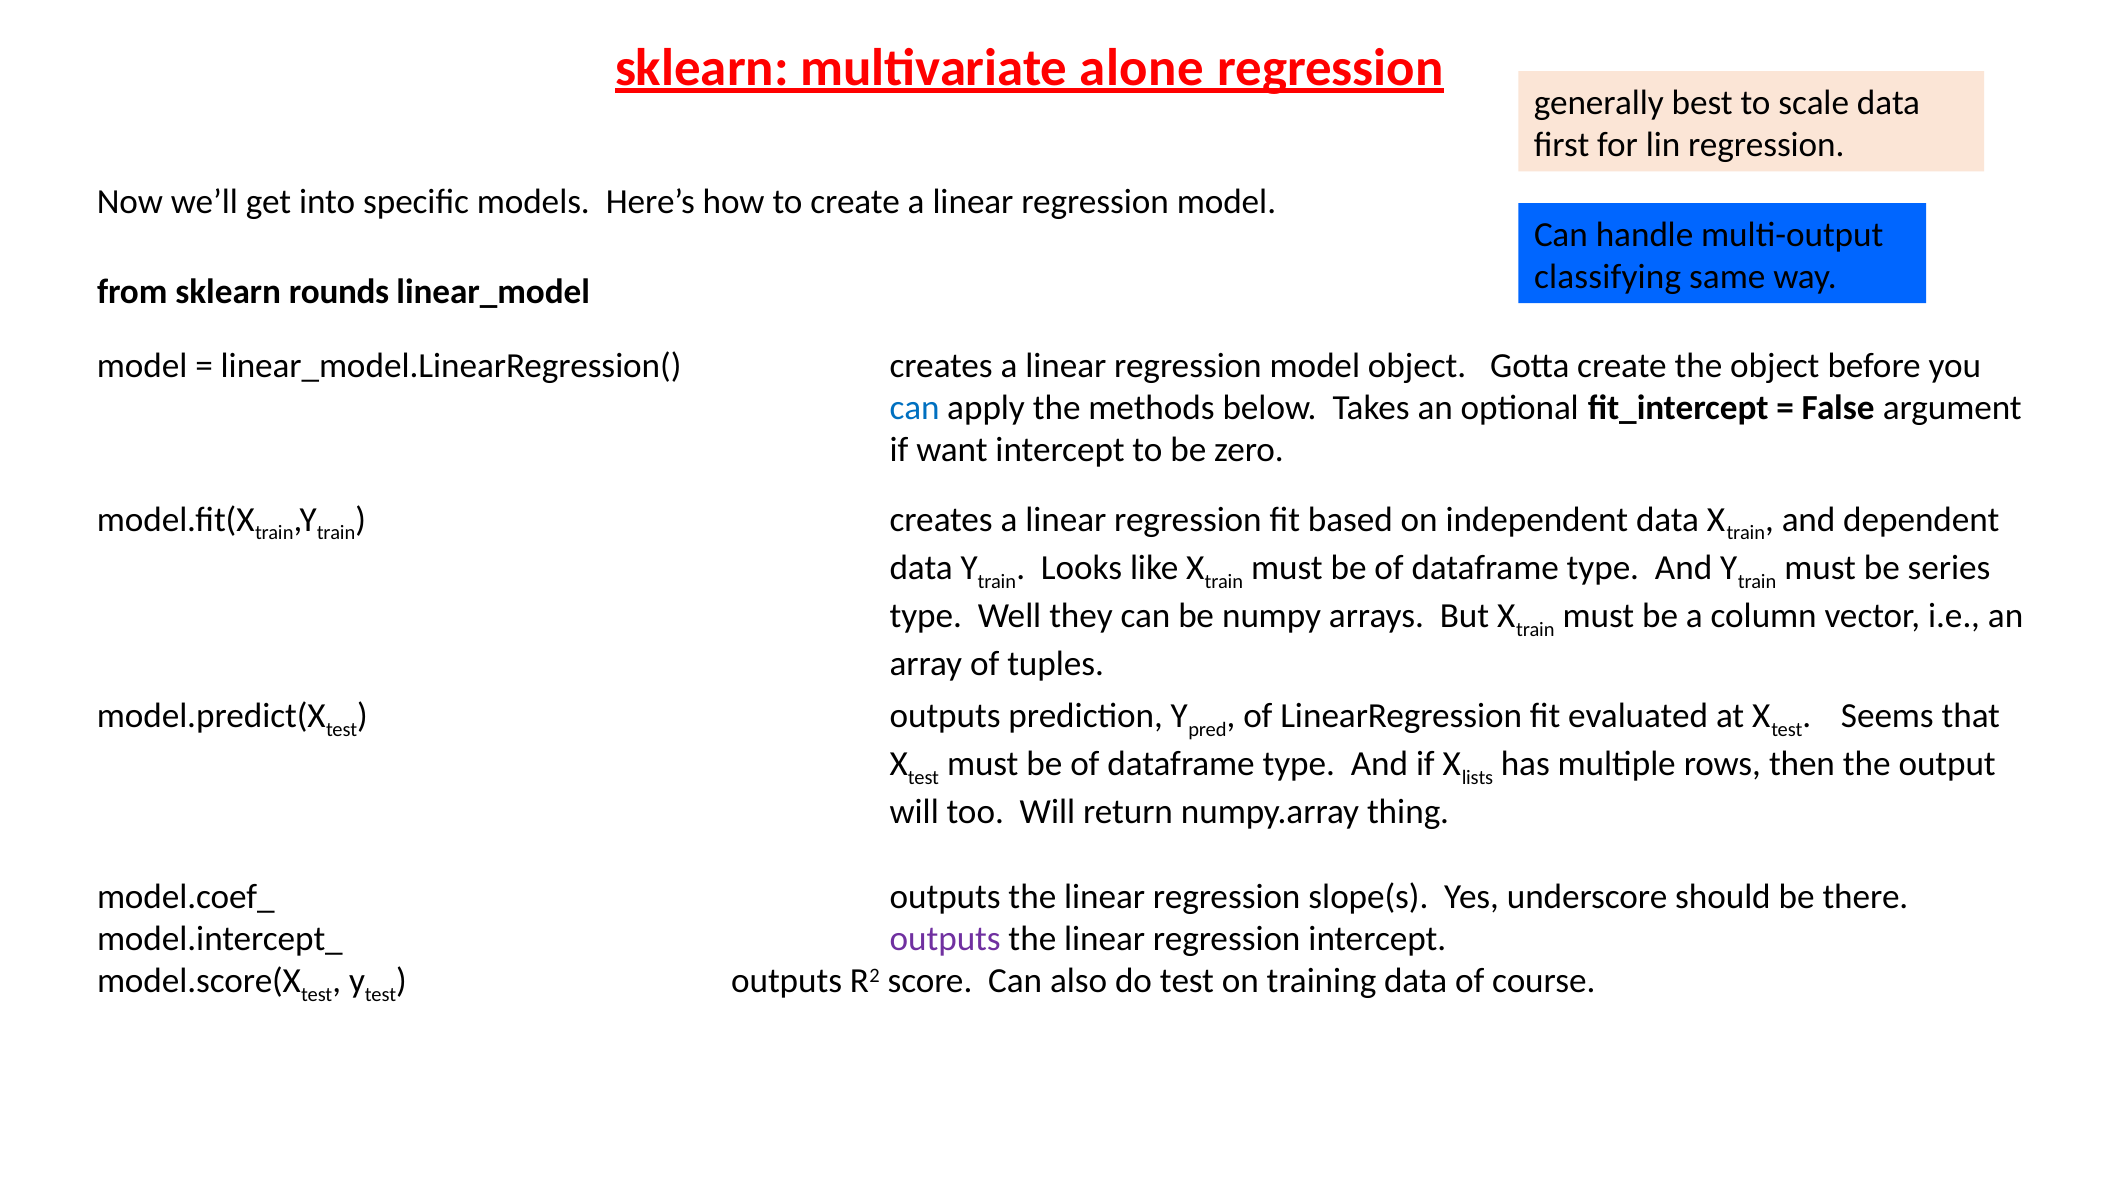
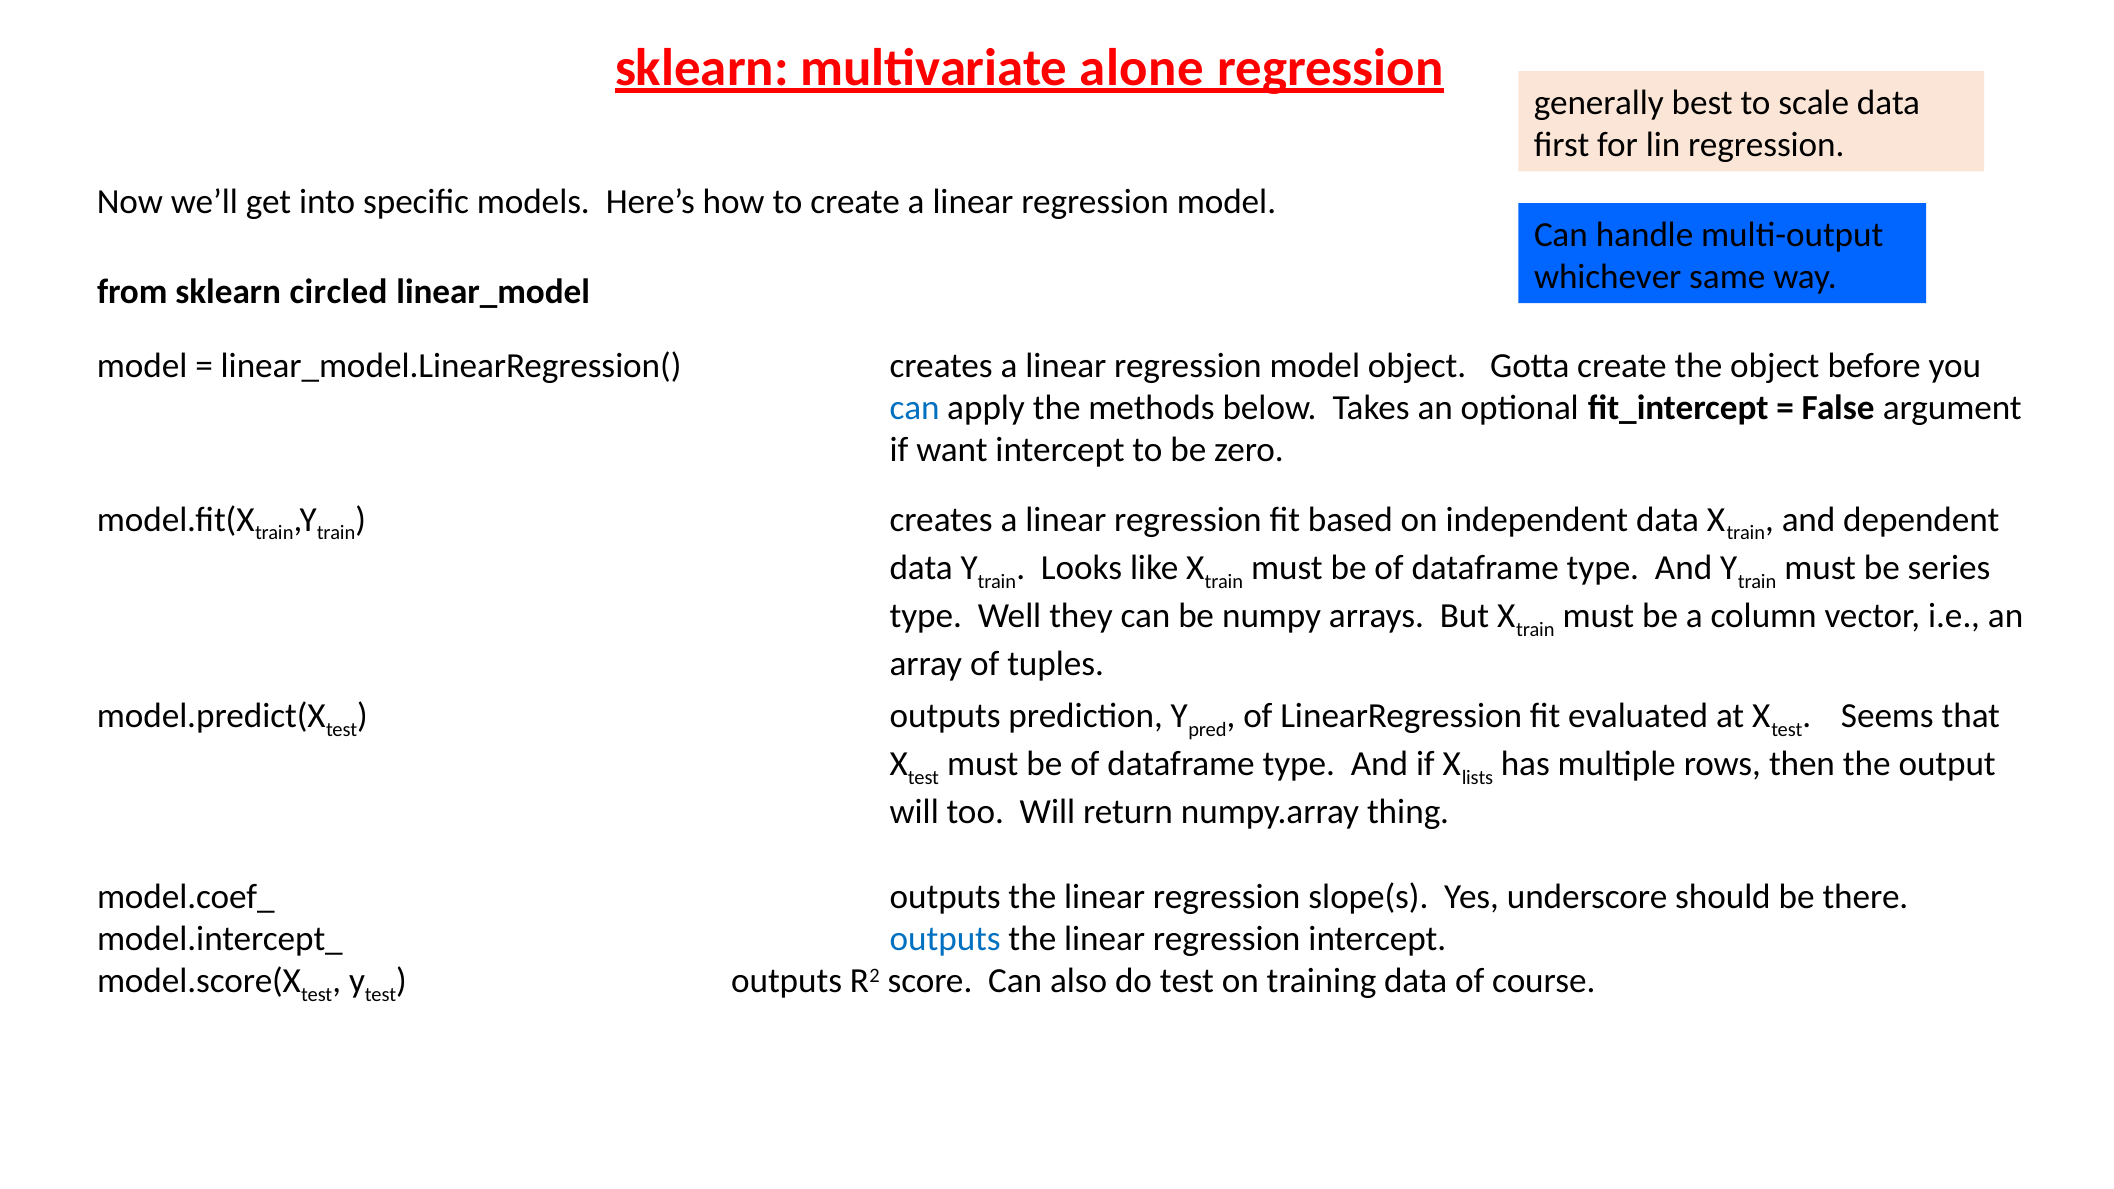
classifying: classifying -> whichever
rounds: rounds -> circled
outputs at (945, 939) colour: purple -> blue
